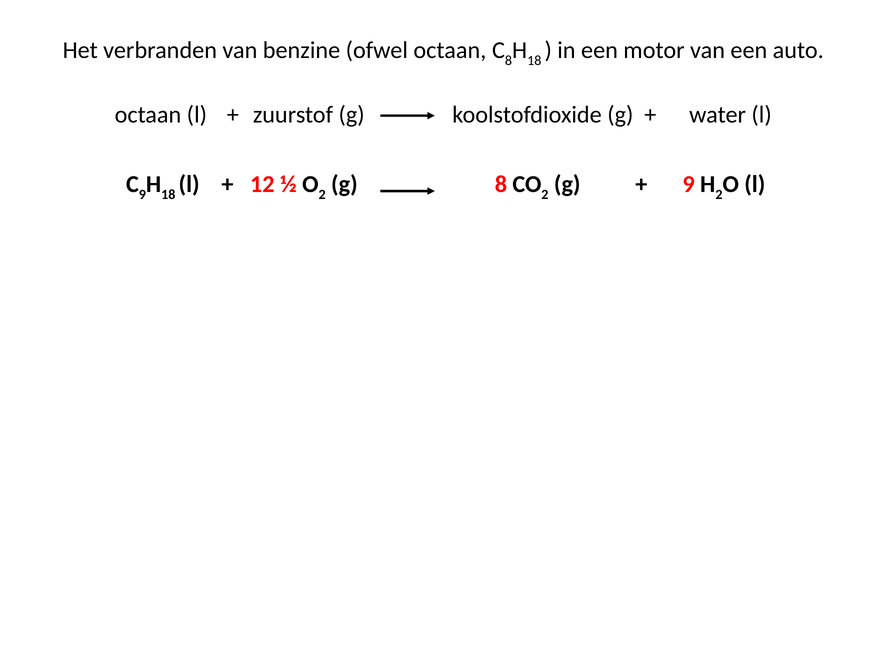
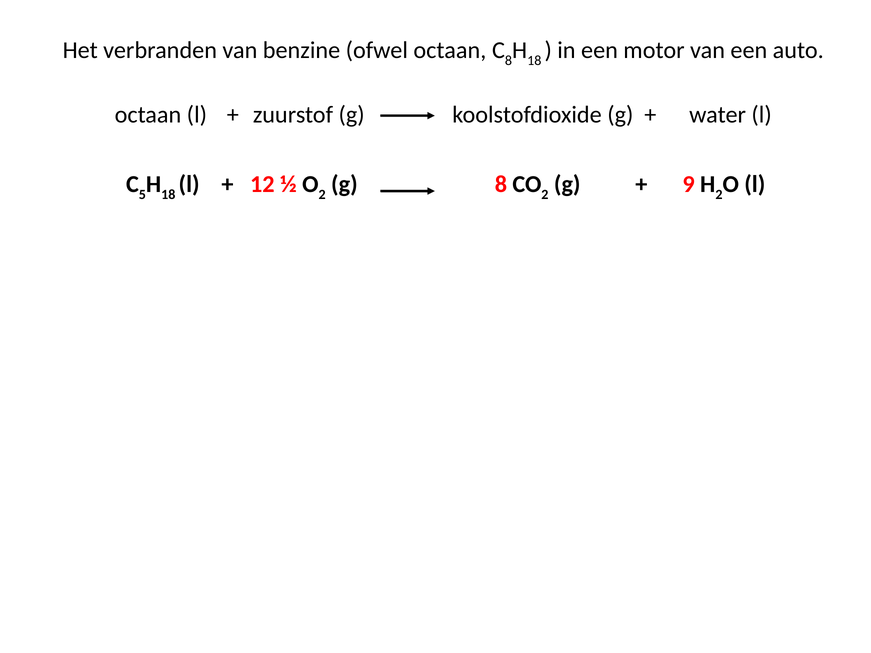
9 at (142, 195): 9 -> 5
